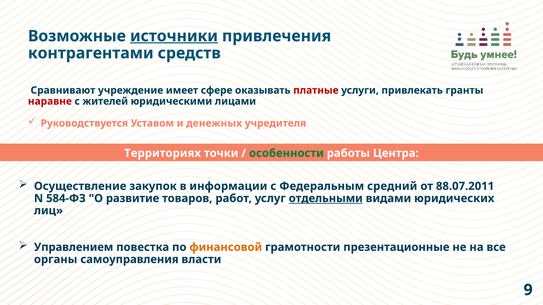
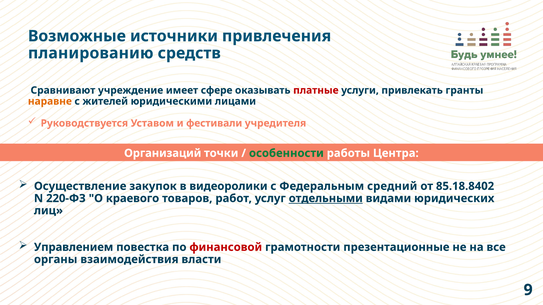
источники underline: present -> none
контрагентами: контрагентами -> планированию
наравне colour: red -> orange
денежных: денежных -> фестивали
Территориях: Территориях -> Организаций
информации: информации -> видеоролики
88.07.2011: 88.07.2011 -> 85.18.8402
584-ФЗ: 584-ФЗ -> 220-ФЗ
развитие: развитие -> краевого
финансовой colour: orange -> red
самоуправления: самоуправления -> взаимодействия
